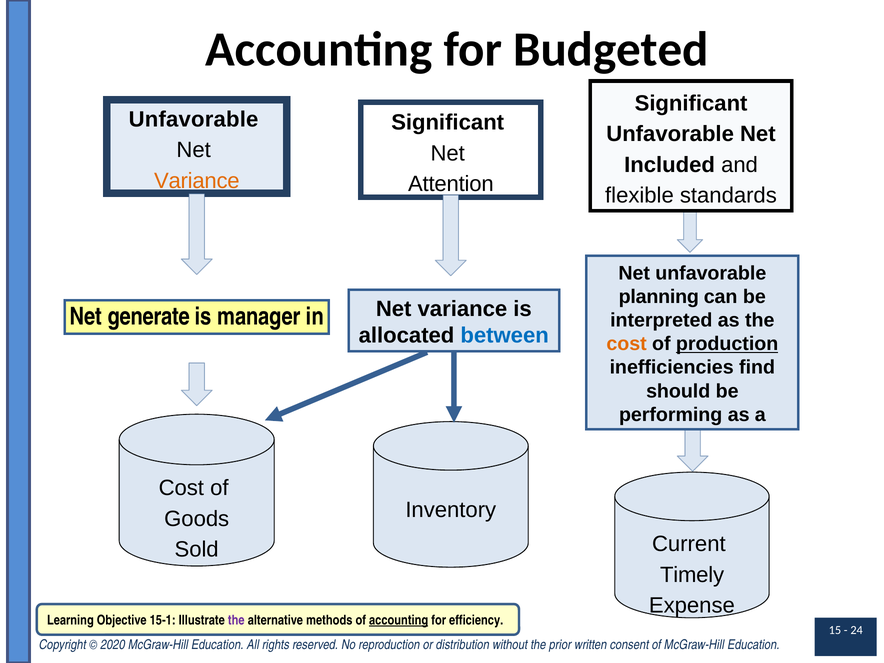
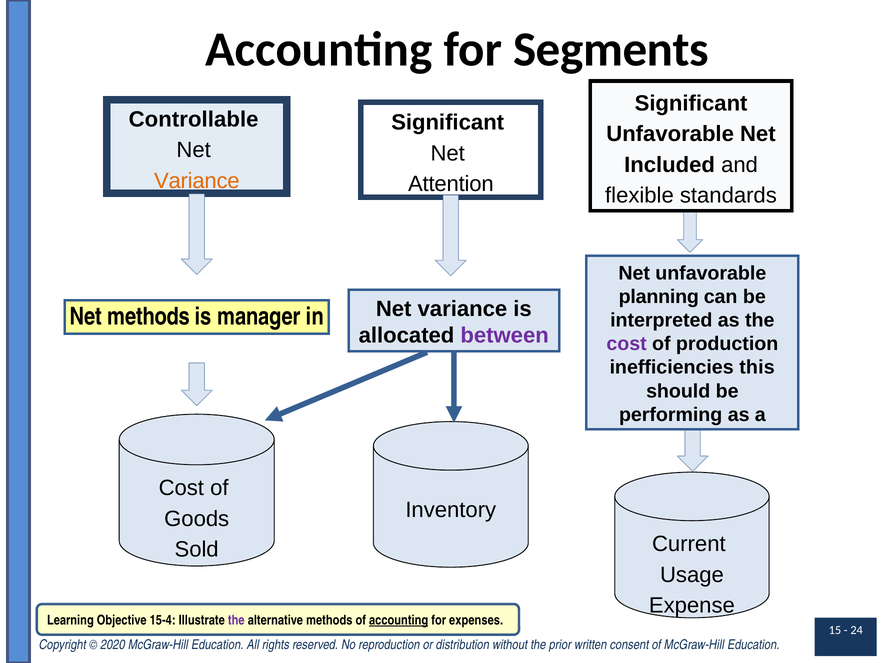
Budgeted: Budgeted -> Segments
Unfavorable at (194, 119): Unfavorable -> Controllable
Net generate: generate -> methods
between colour: blue -> purple
cost at (627, 344) colour: orange -> purple
production underline: present -> none
find: find -> this
Timely: Timely -> Usage
15-1: 15-1 -> 15-4
efficiency: efficiency -> expenses
